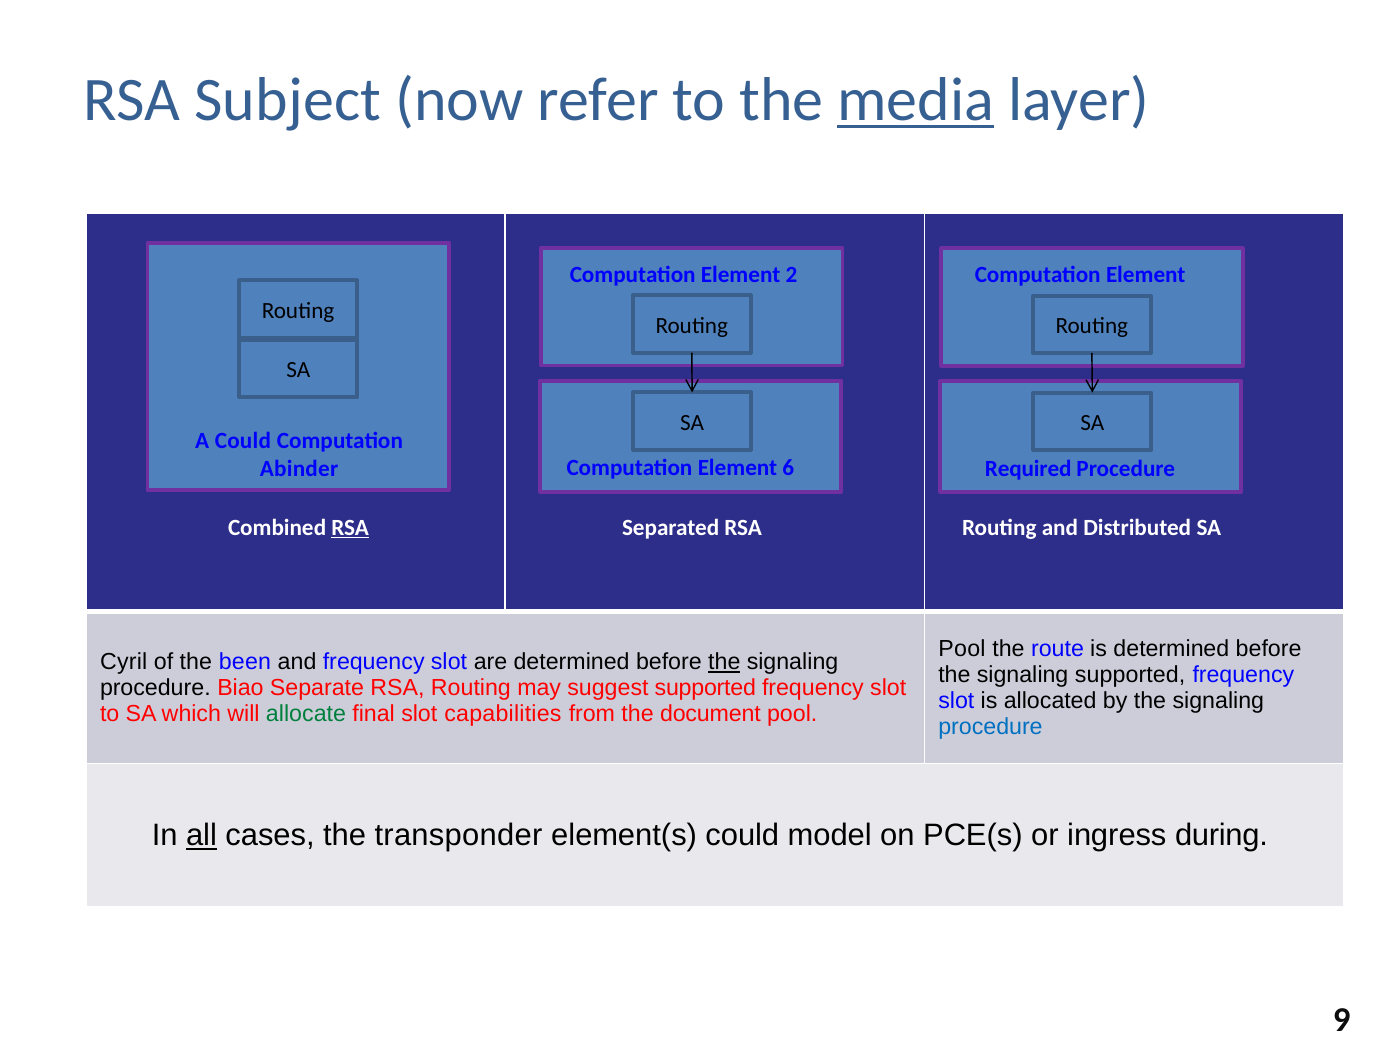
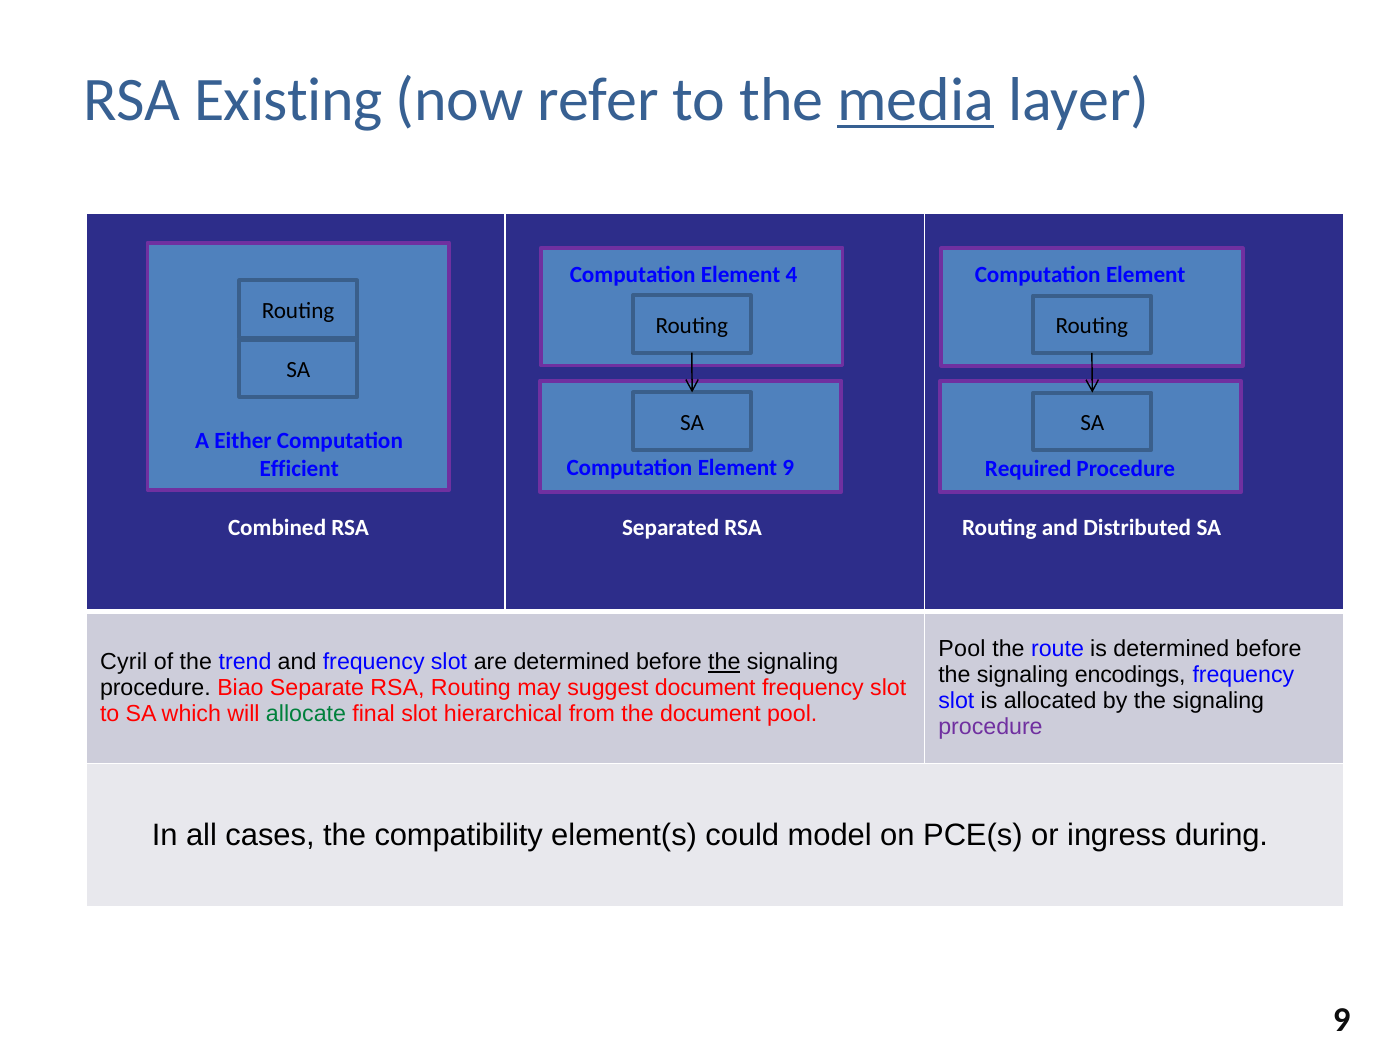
Subject: Subject -> Existing
2: 2 -> 4
A Could: Could -> Either
Abinder: Abinder -> Efficient
Element 6: 6 -> 9
RSA at (350, 528) underline: present -> none
been: been -> trend
signaling supported: supported -> encodings
suggest supported: supported -> document
capabilities: capabilities -> hierarchical
procedure at (990, 727) colour: blue -> purple
all underline: present -> none
transponder: transponder -> compatibility
